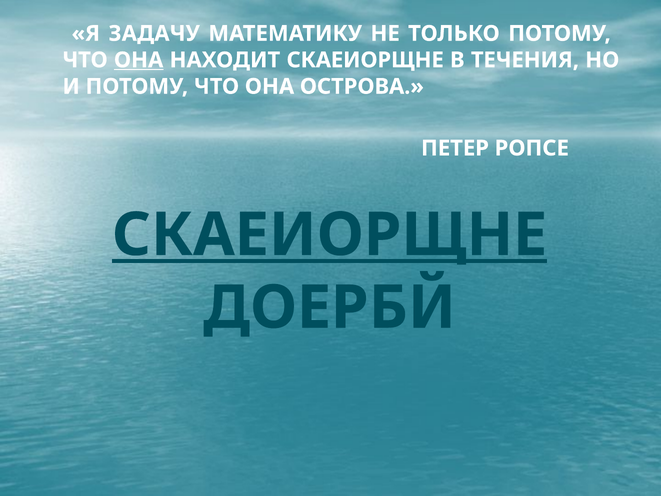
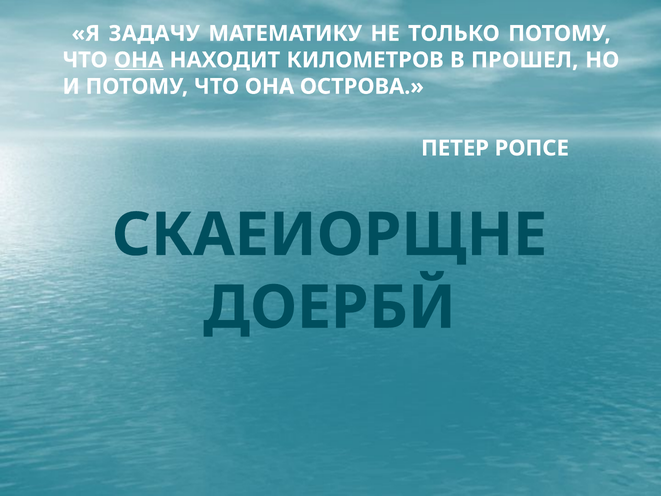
НАХОДИТ СКАЕИОРЩНЕ: СКАЕИОРЩНЕ -> КИЛОМЕТРОВ
ТЕЧЕНИЯ: ТЕЧЕНИЯ -> ПРОШЕЛ
СКАЕИОРЩНЕ at (330, 235) underline: present -> none
